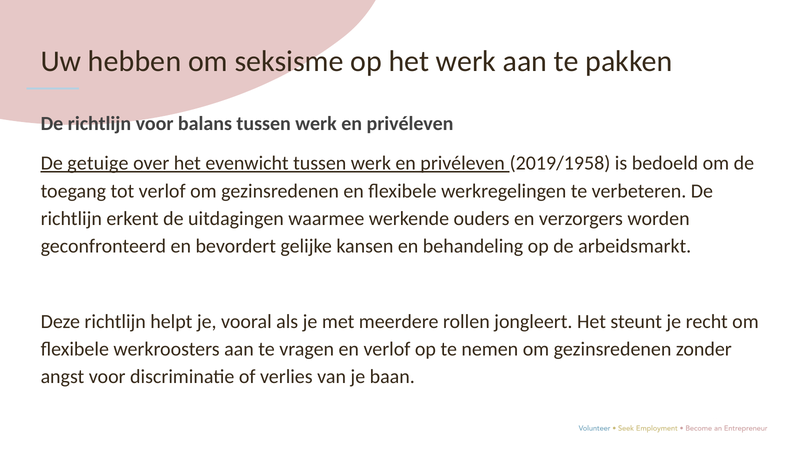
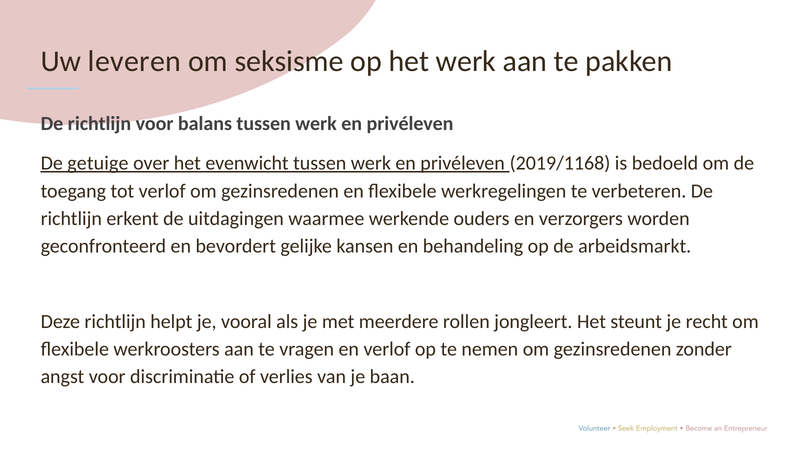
hebben: hebben -> leveren
2019/1958: 2019/1958 -> 2019/1168
